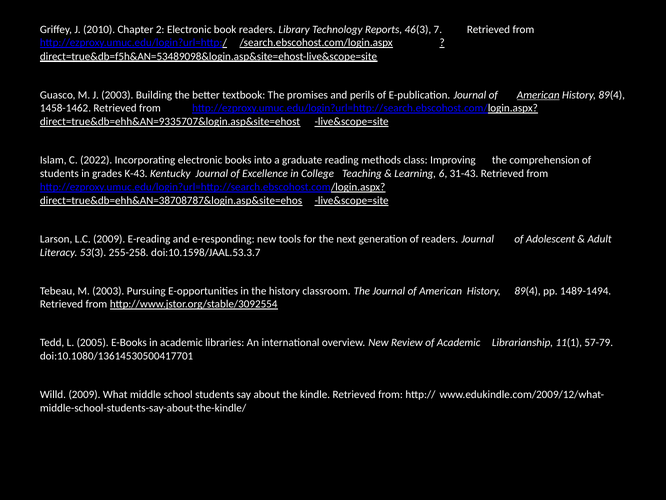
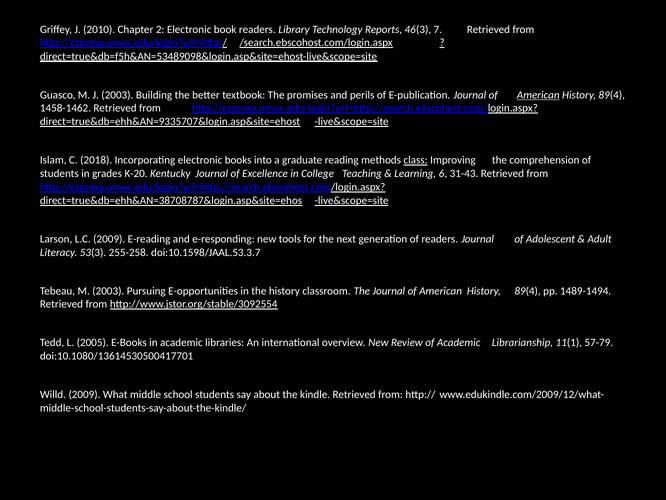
2022: 2022 -> 2018
class underline: none -> present
K-43: K-43 -> K-20
